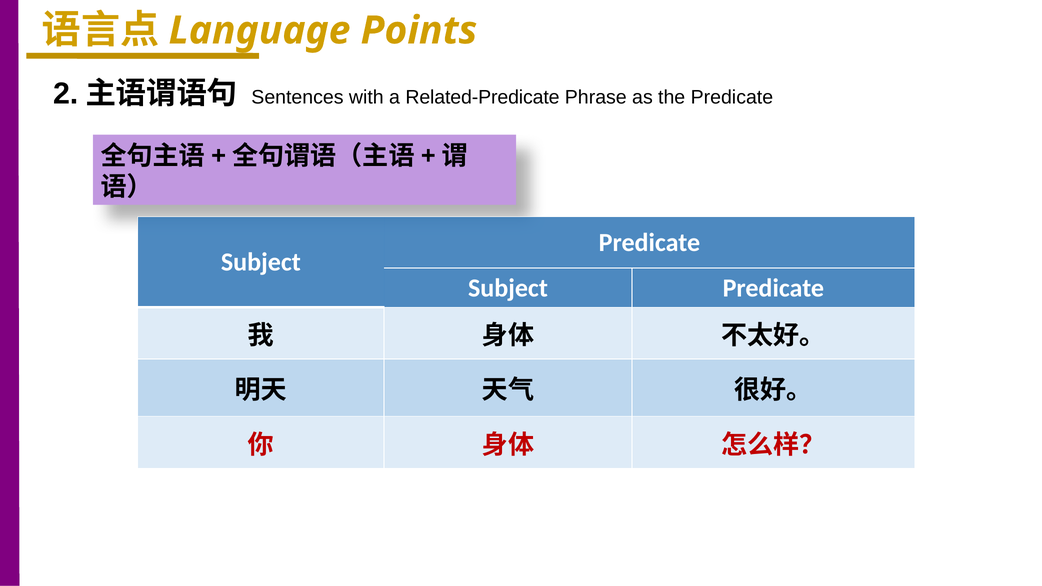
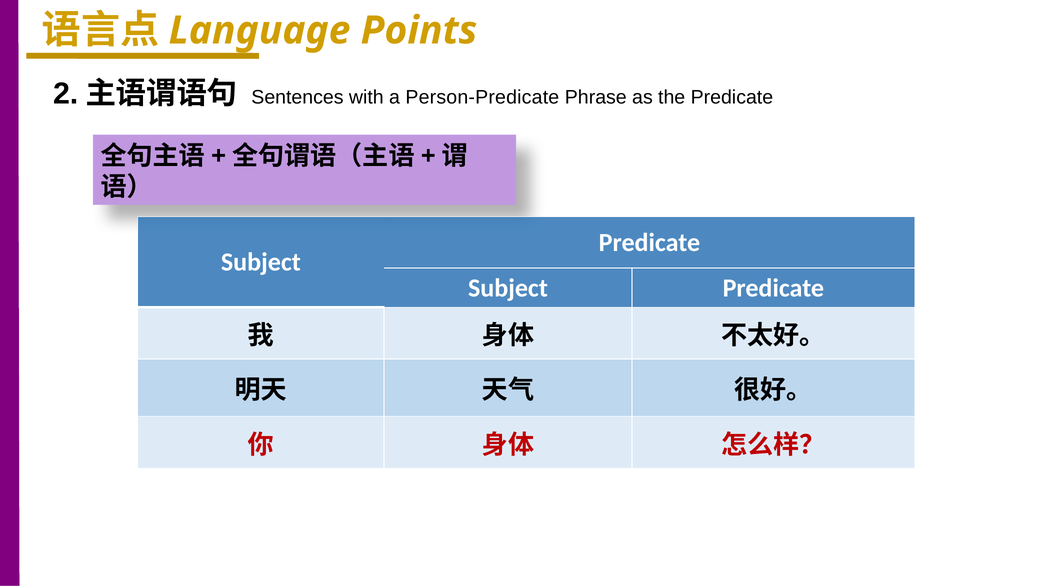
Related-Predicate: Related-Predicate -> Person-Predicate
